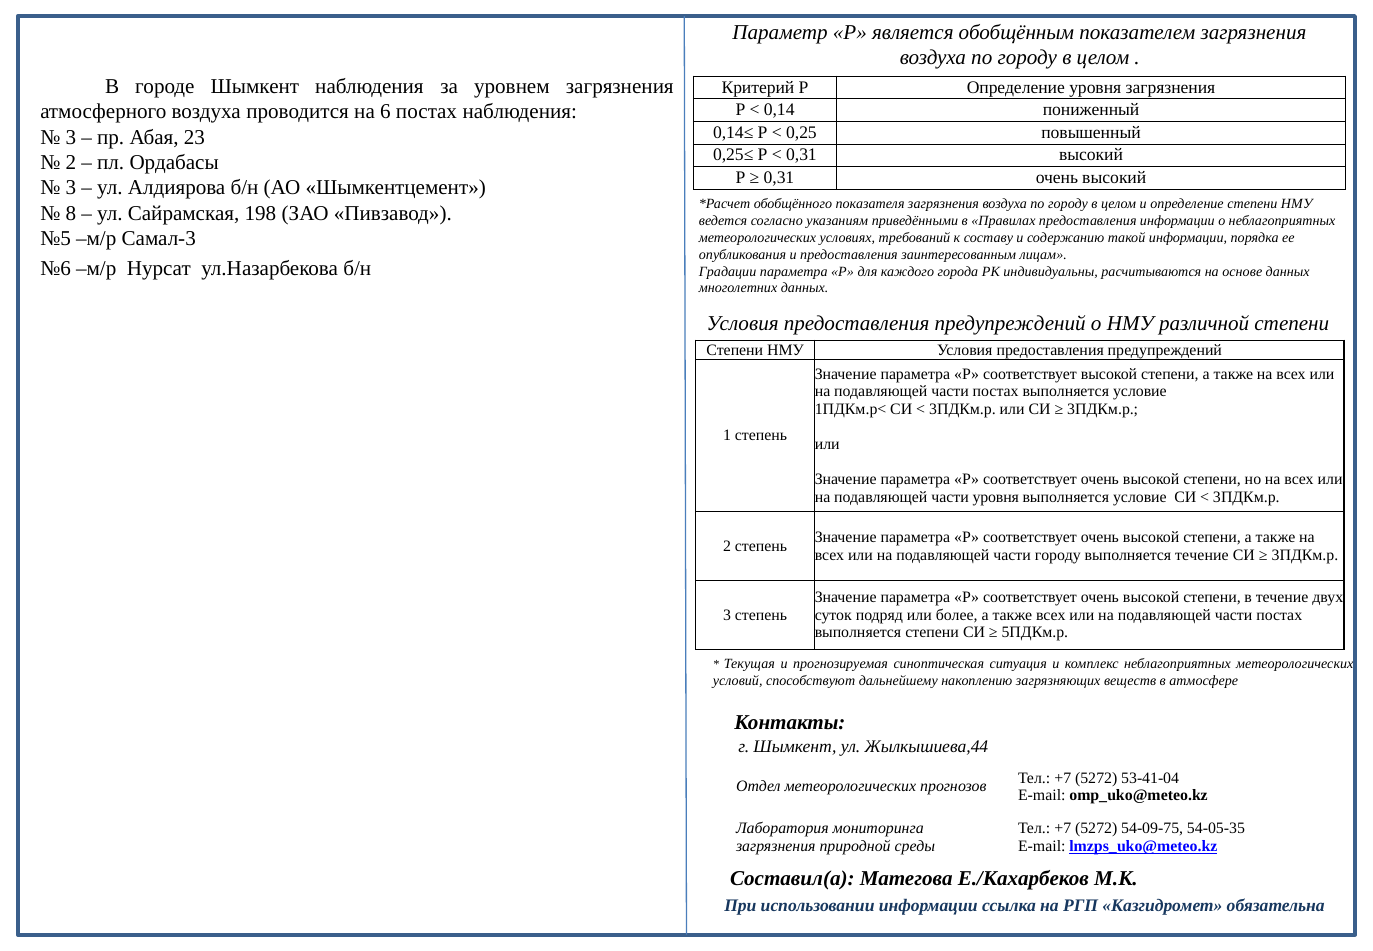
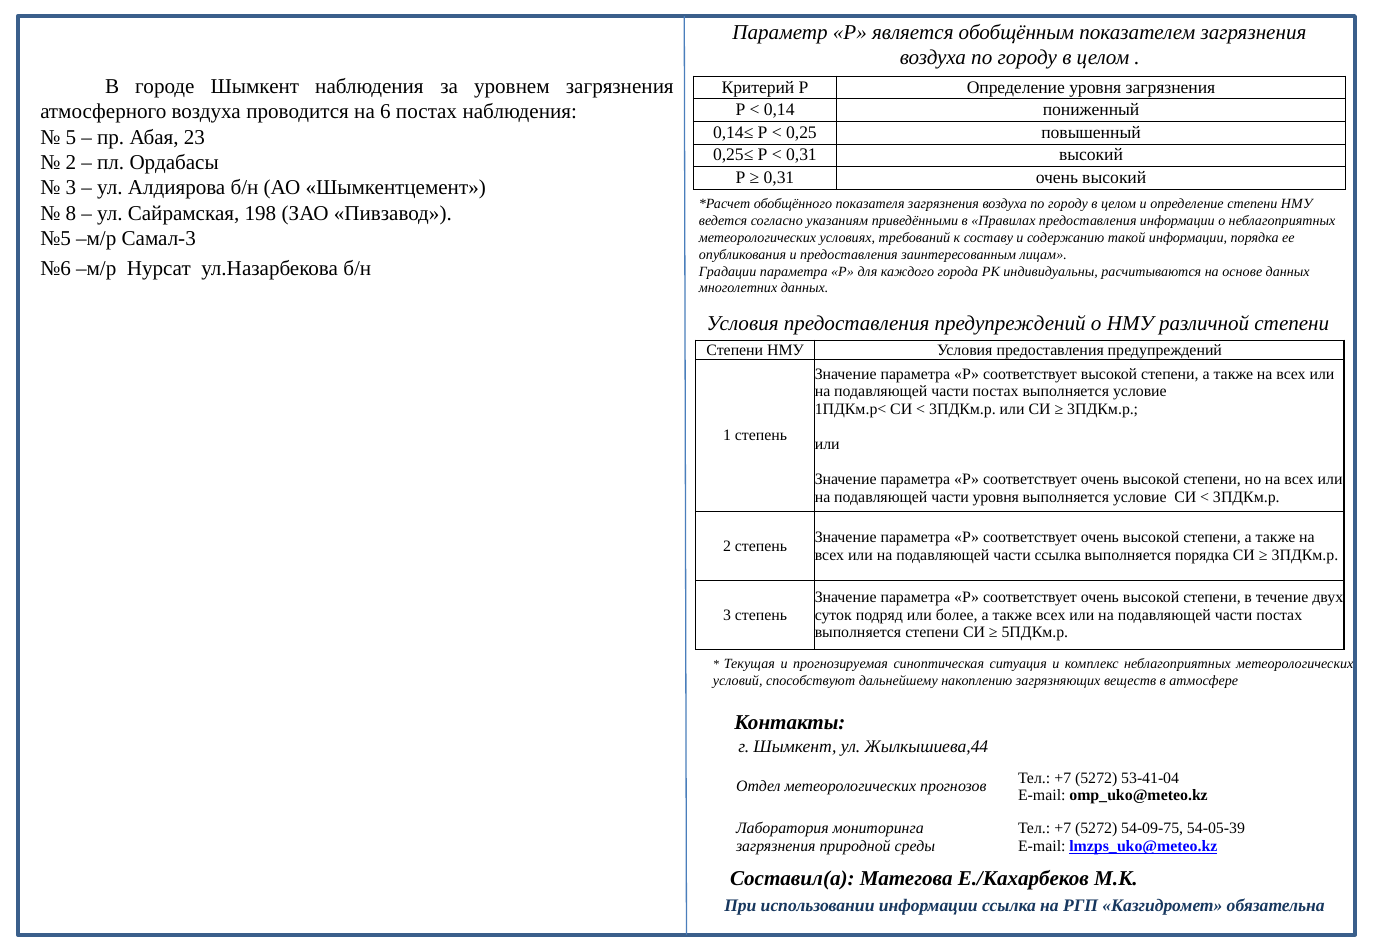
3 at (71, 137): 3 -> 5
части городу: городу -> ссылка
выполняется течение: течение -> порядка
54-05-35: 54-05-35 -> 54-05-39
